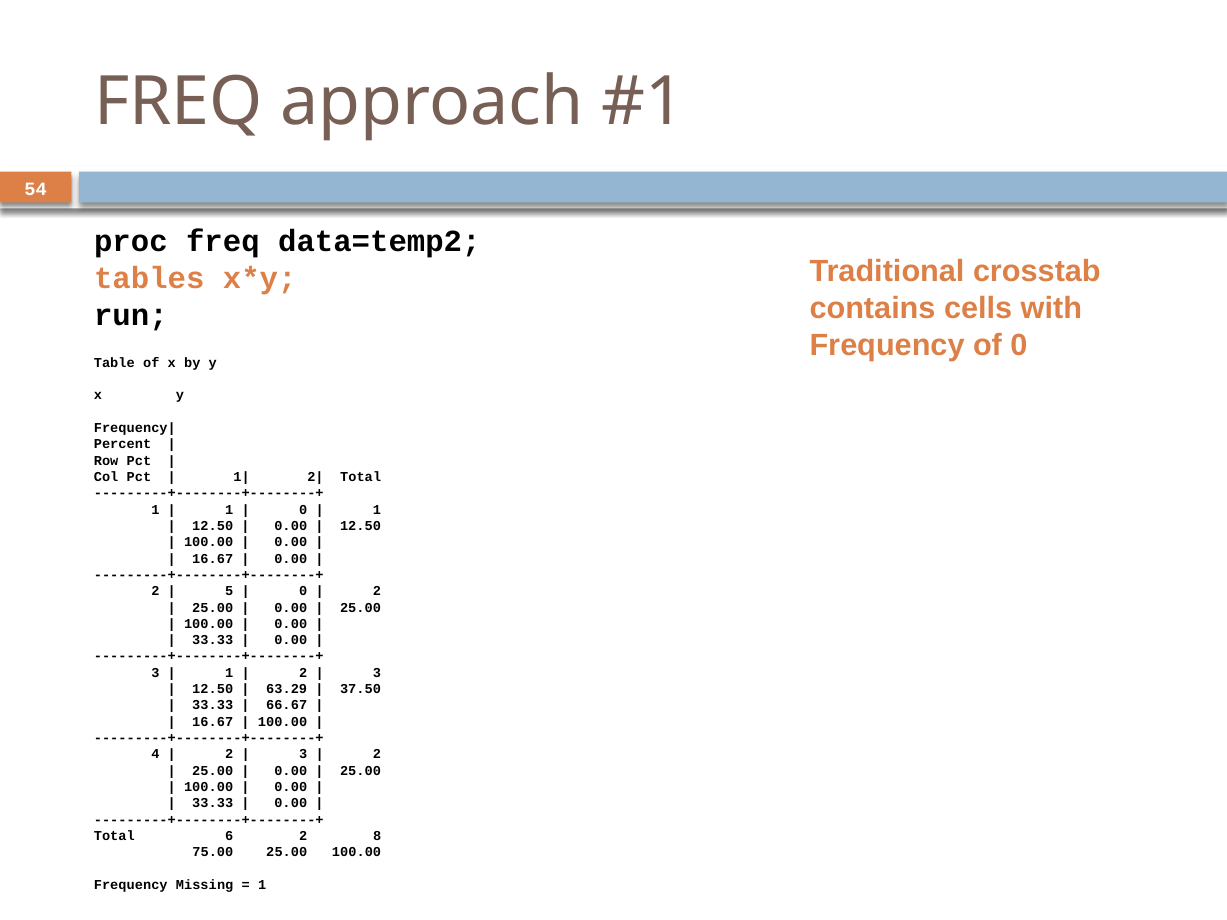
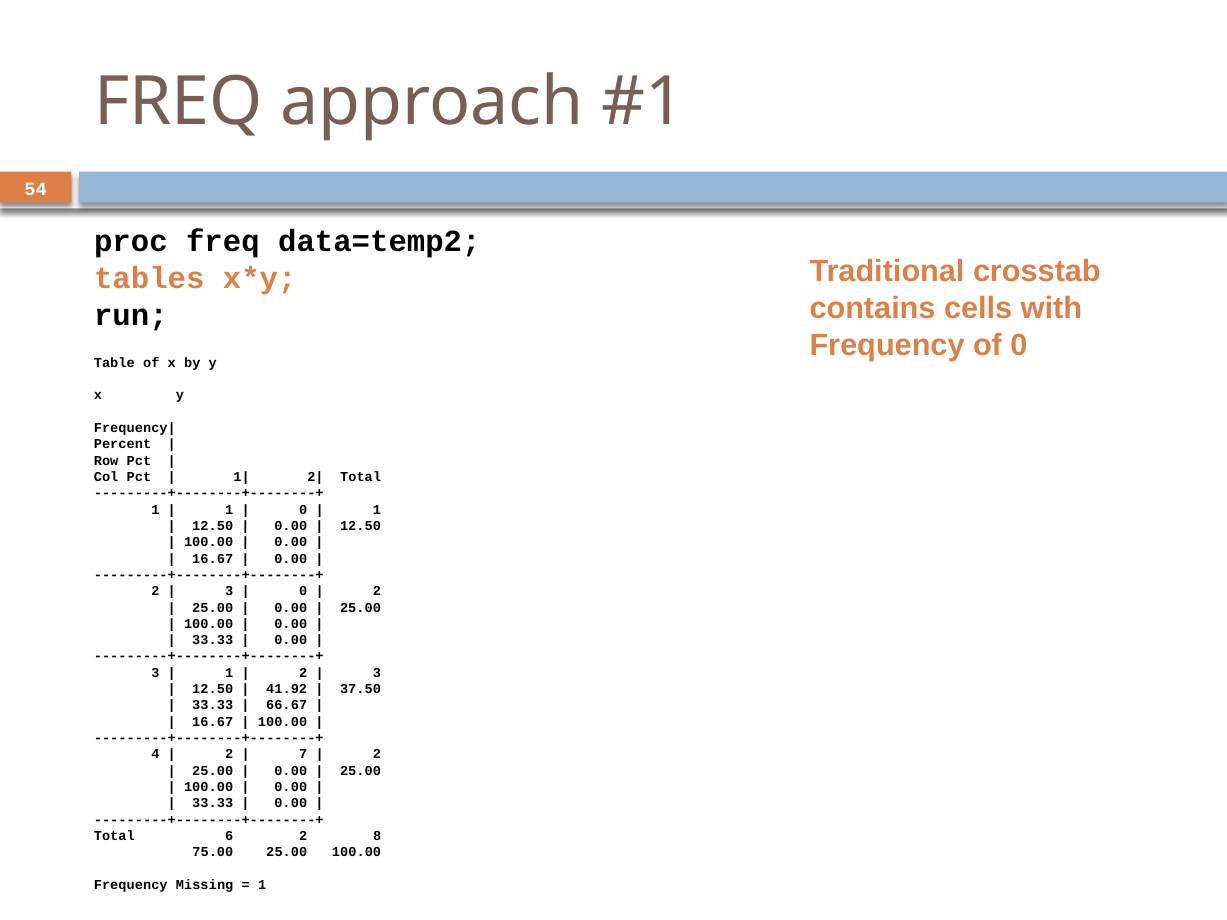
5 at (229, 591): 5 -> 3
63.29: 63.29 -> 41.92
3 at (303, 755): 3 -> 7
